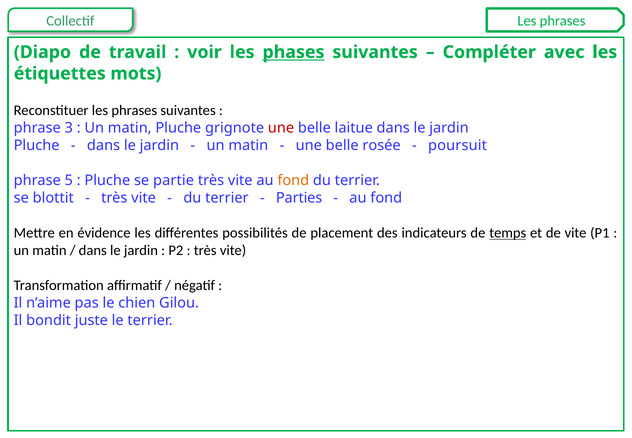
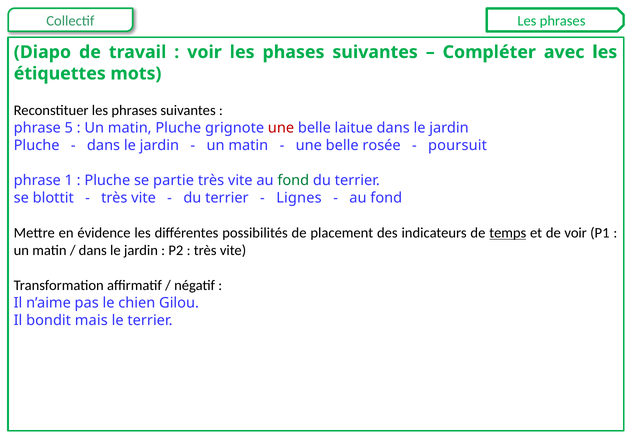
phases underline: present -> none
3: 3 -> 5
5: 5 -> 1
fond at (293, 180) colour: orange -> green
Parties: Parties -> Lignes
de vite: vite -> voir
juste: juste -> mais
